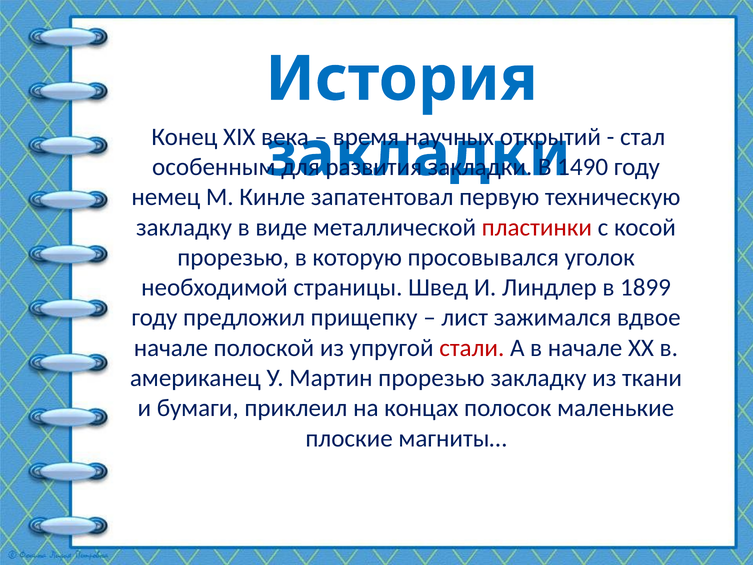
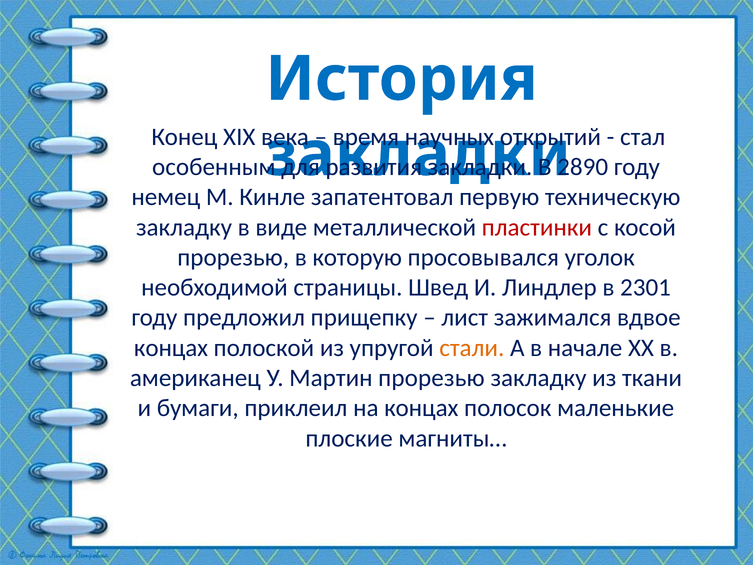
1490: 1490 -> 2890
1899: 1899 -> 2301
начале at (171, 348): начале -> концах
стали colour: red -> orange
